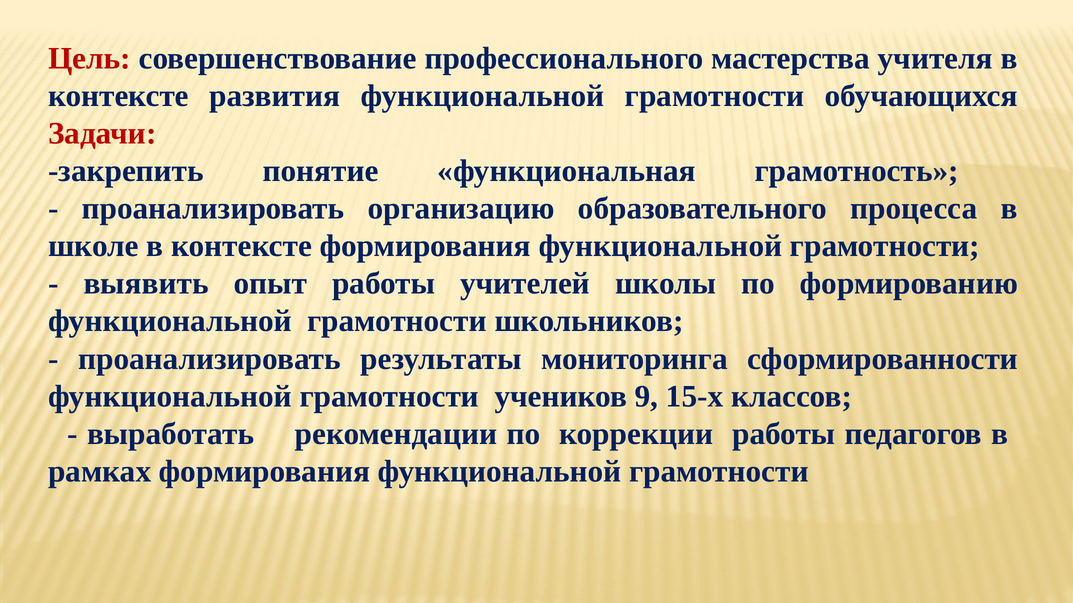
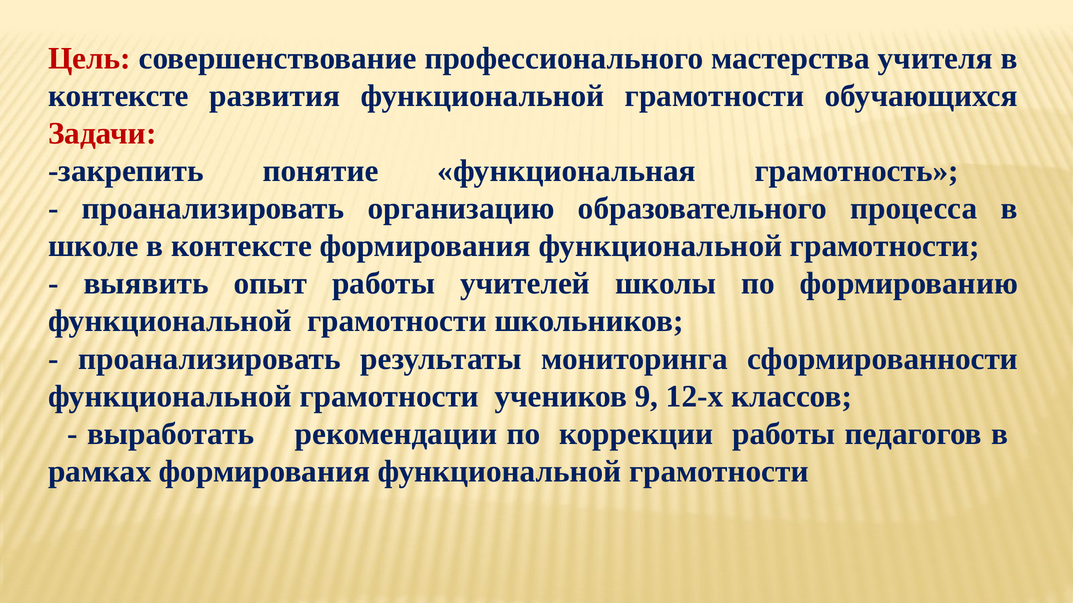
15-х: 15-х -> 12-х
